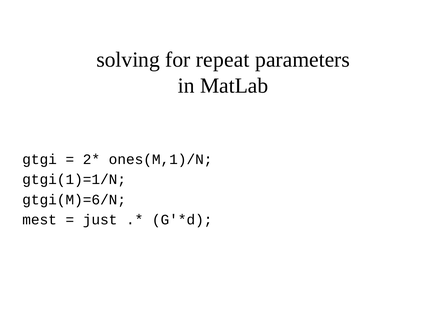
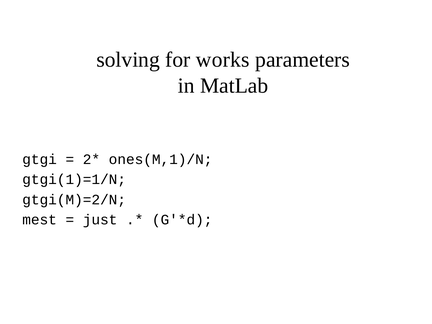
repeat: repeat -> works
gtgi(M)=6/N: gtgi(M)=6/N -> gtgi(M)=2/N
